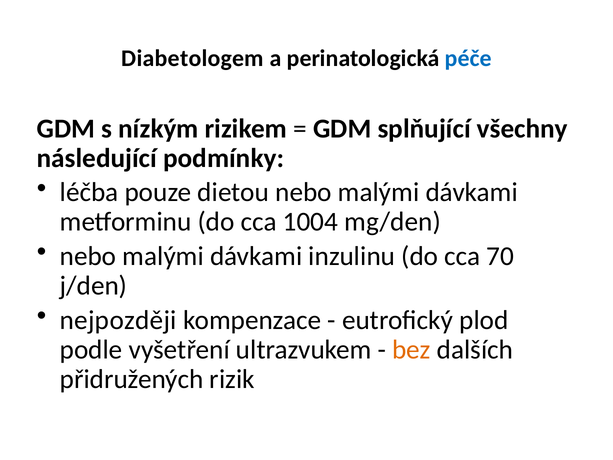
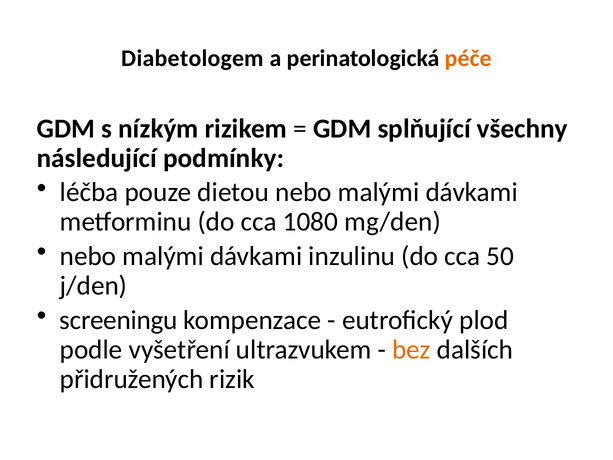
péče colour: blue -> orange
1004: 1004 -> 1080
70: 70 -> 50
nejpozději: nejpozději -> screeningu
